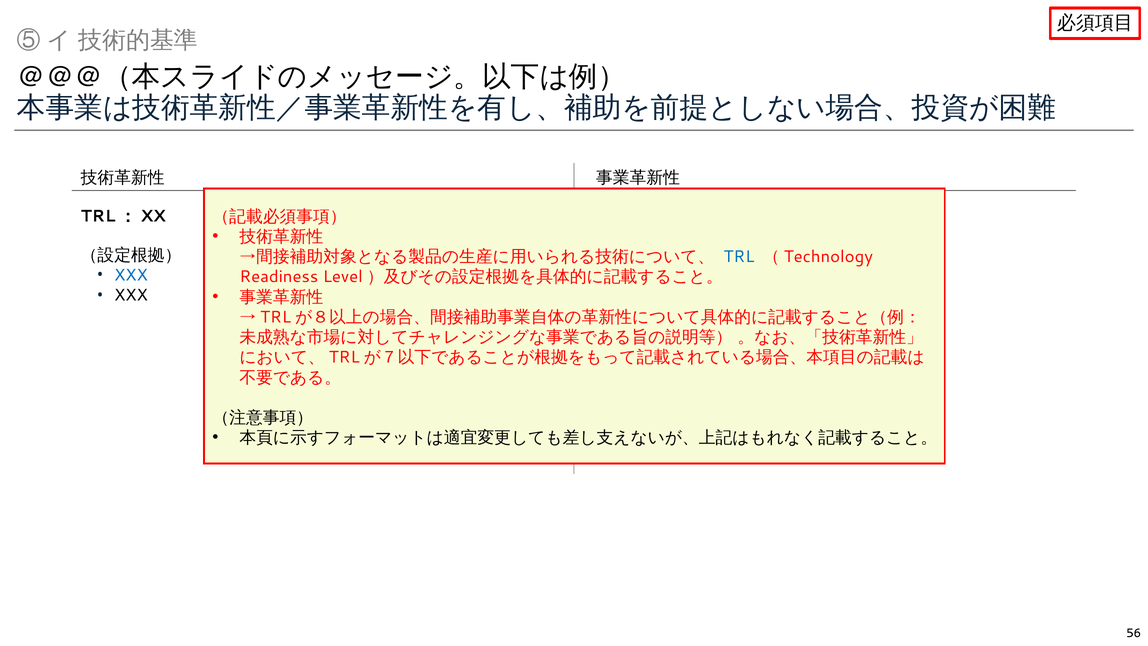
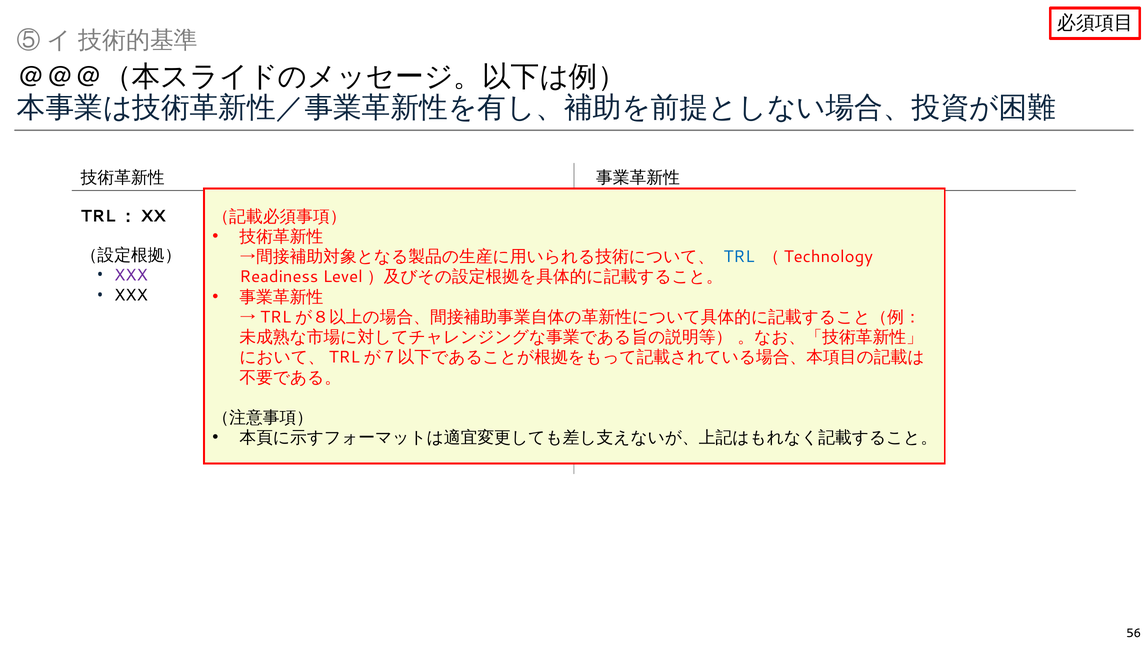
XXX at (131, 275) colour: blue -> purple
